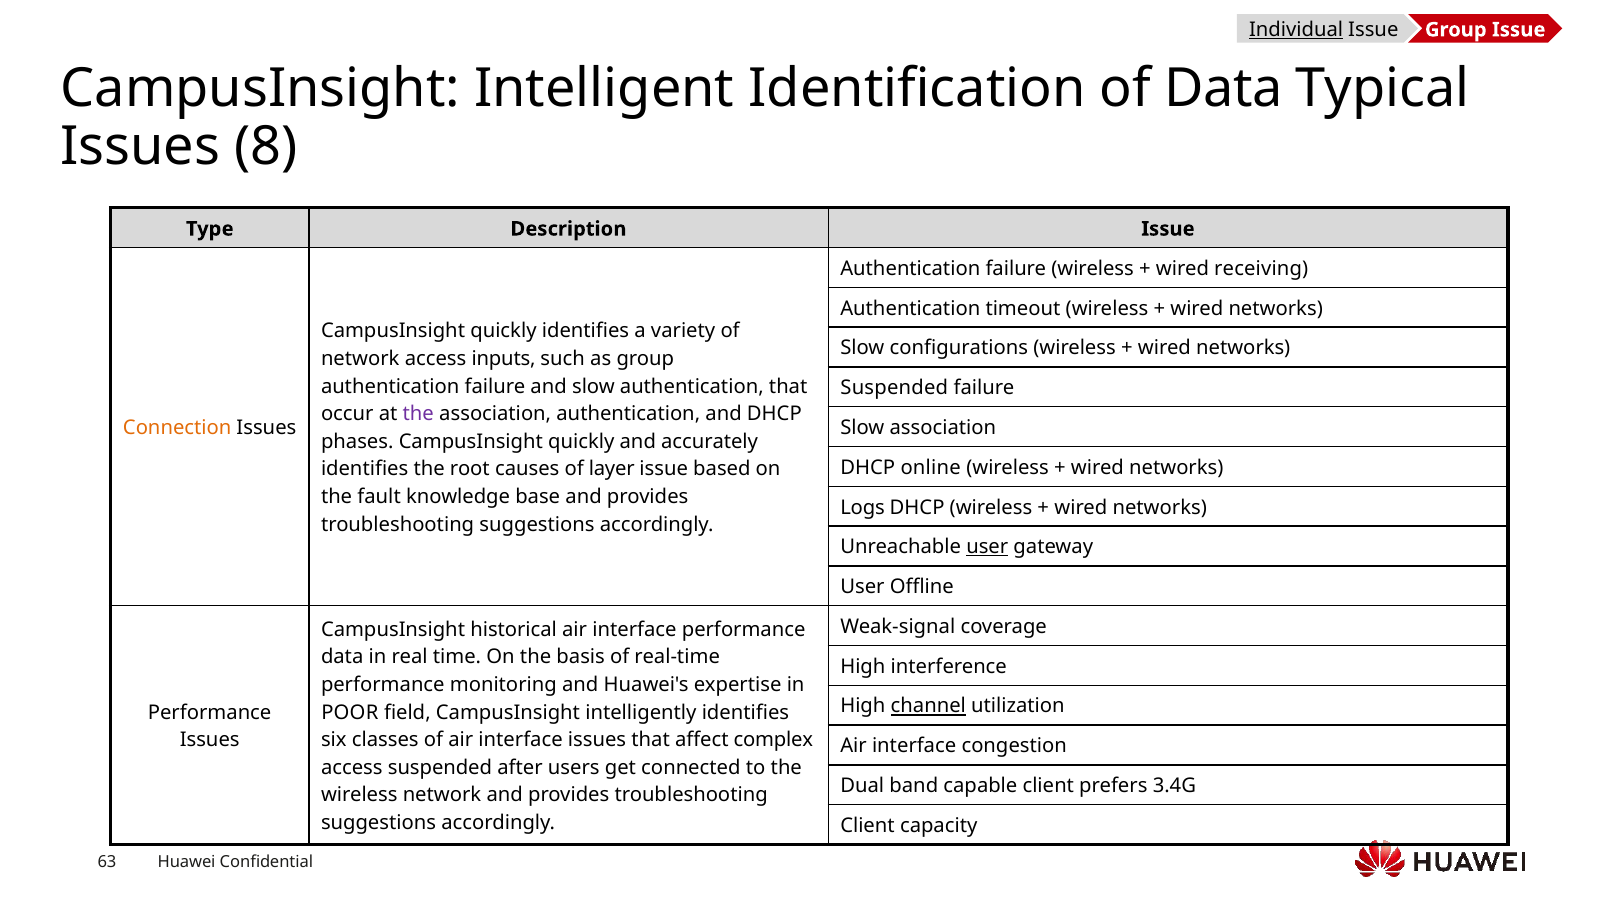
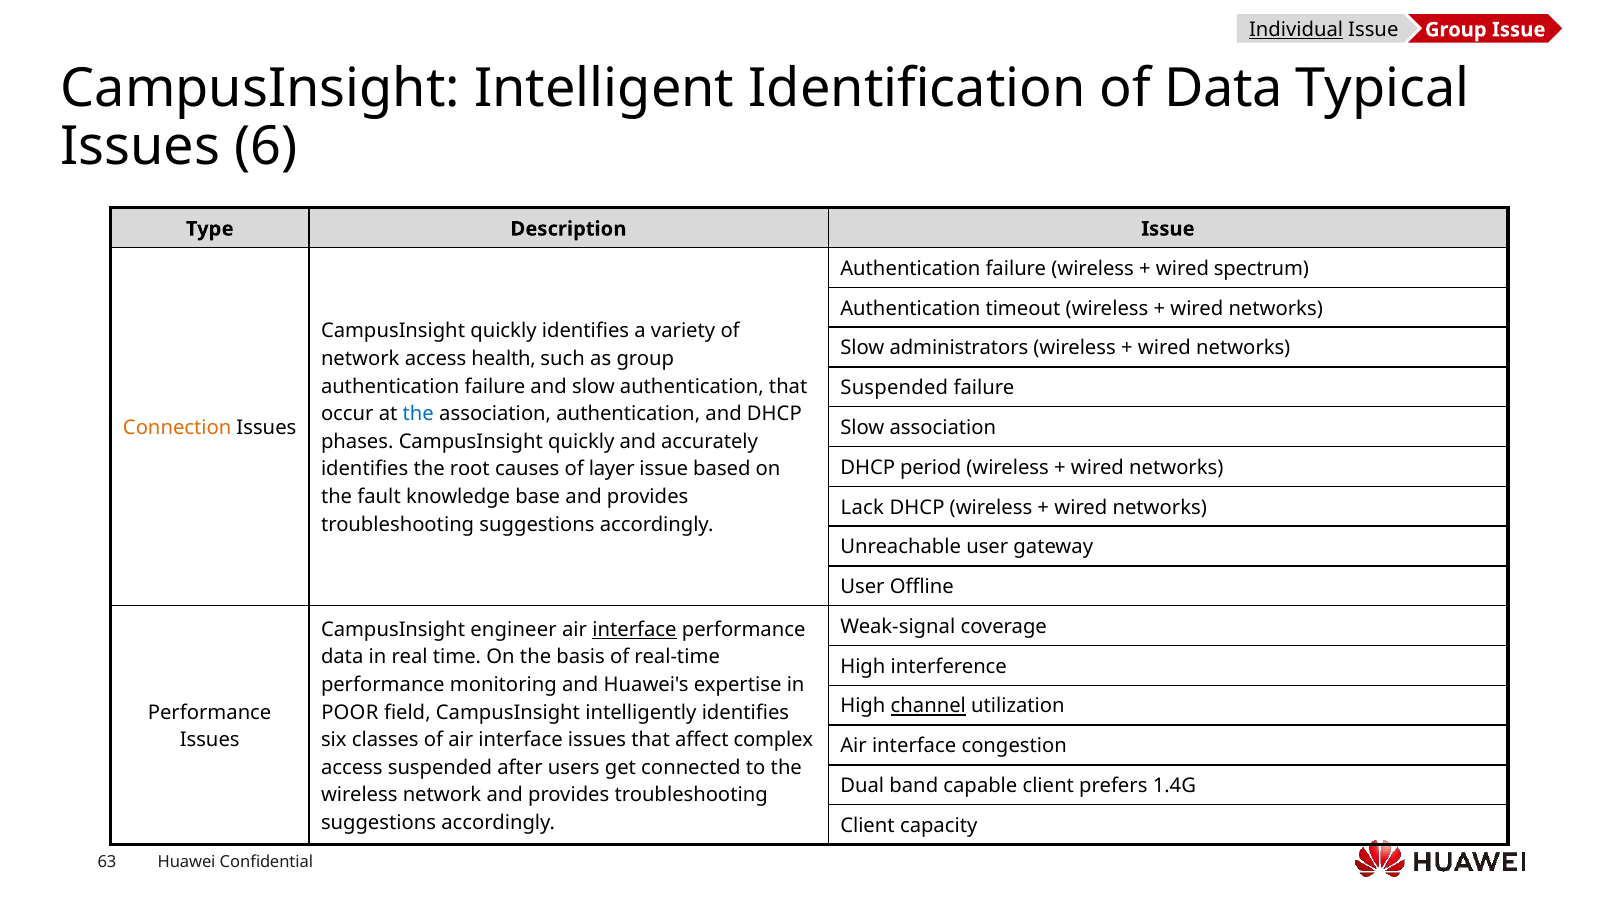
8: 8 -> 6
receiving: receiving -> spectrum
configurations: configurations -> administrators
inputs: inputs -> health
the at (418, 414) colour: purple -> blue
online: online -> period
Logs: Logs -> Lack
user at (987, 547) underline: present -> none
historical: historical -> engineer
interface at (634, 630) underline: none -> present
3.4G: 3.4G -> 1.4G
